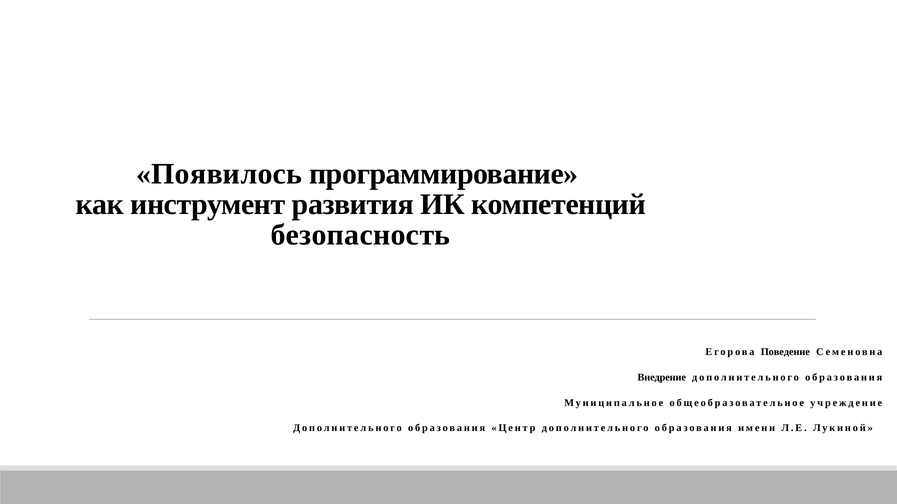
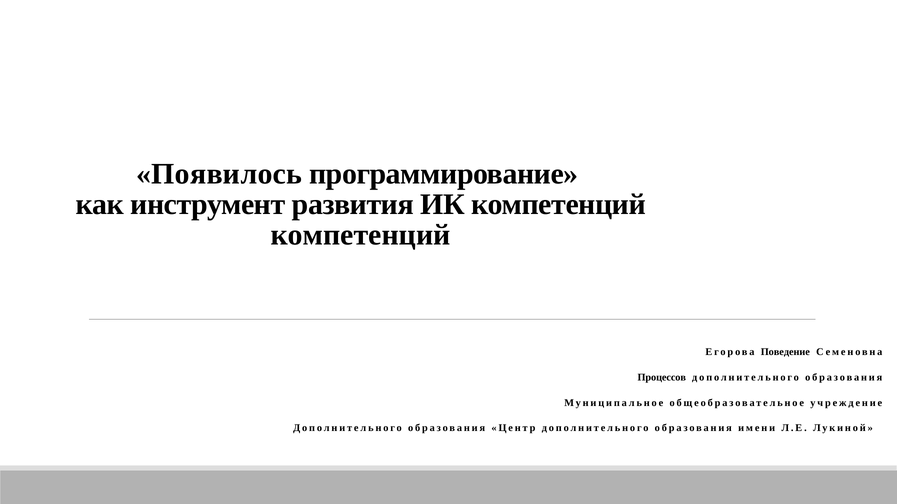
безопасность at (360, 235): безопасность -> компетенций
Внедрение: Внедрение -> Процессов
